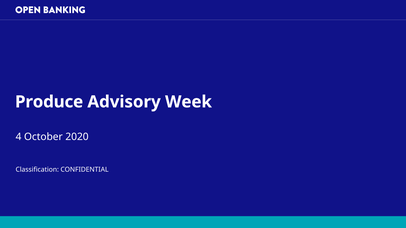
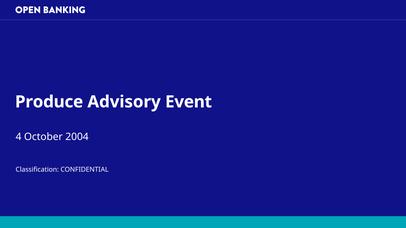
Week: Week -> Event
2020: 2020 -> 2004
